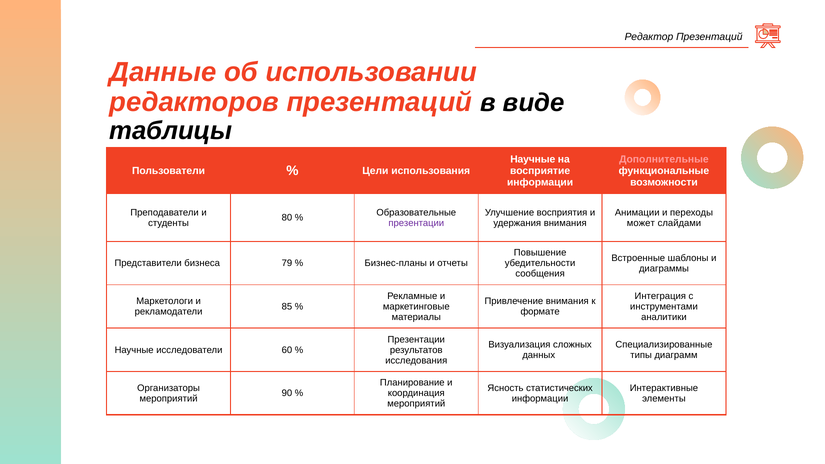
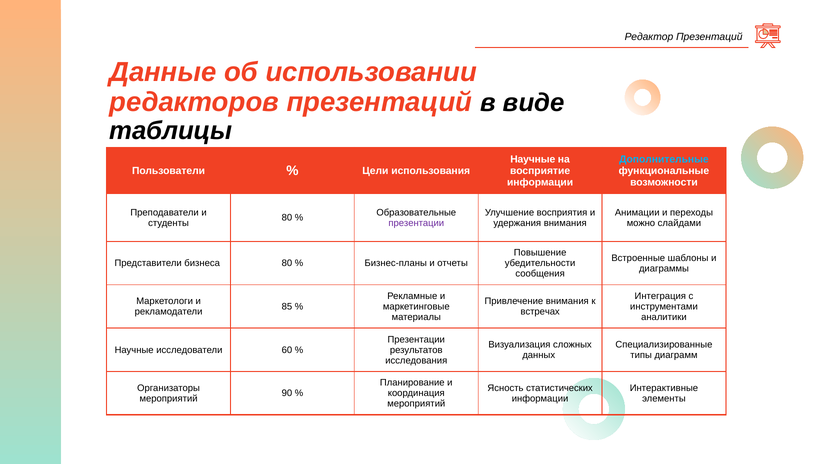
Дополнительные colour: pink -> light blue
может: может -> можно
бизнеса 79: 79 -> 80
формате: формате -> встречах
